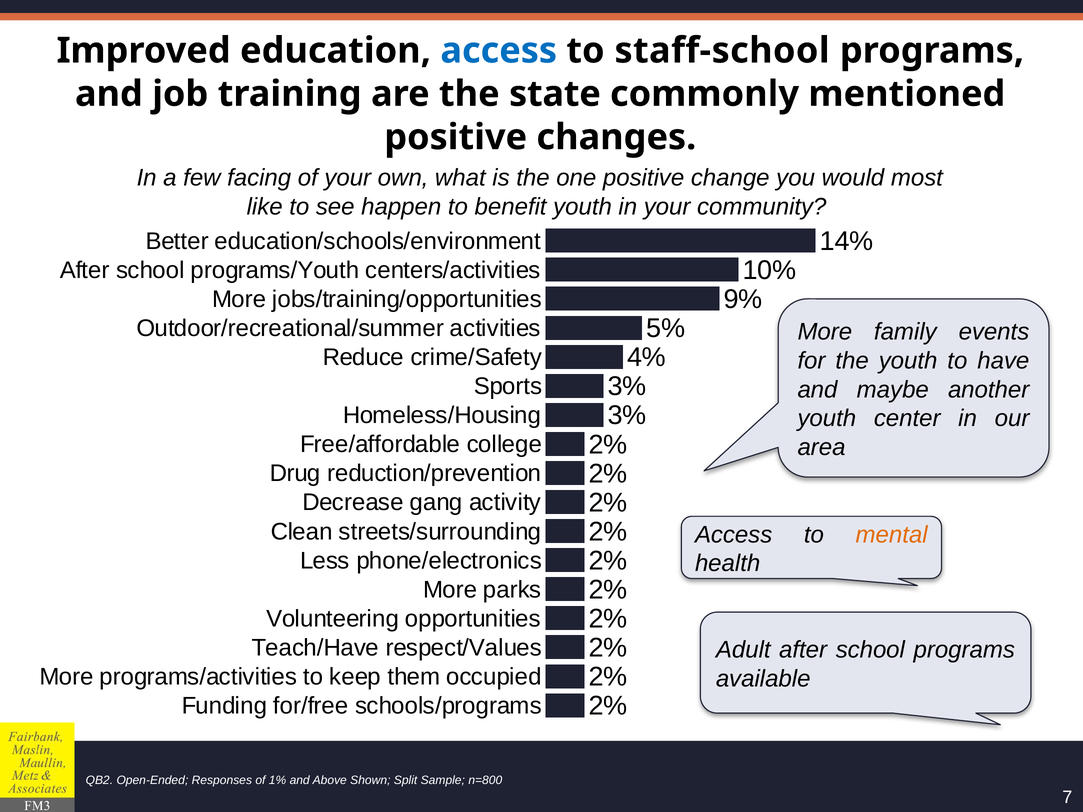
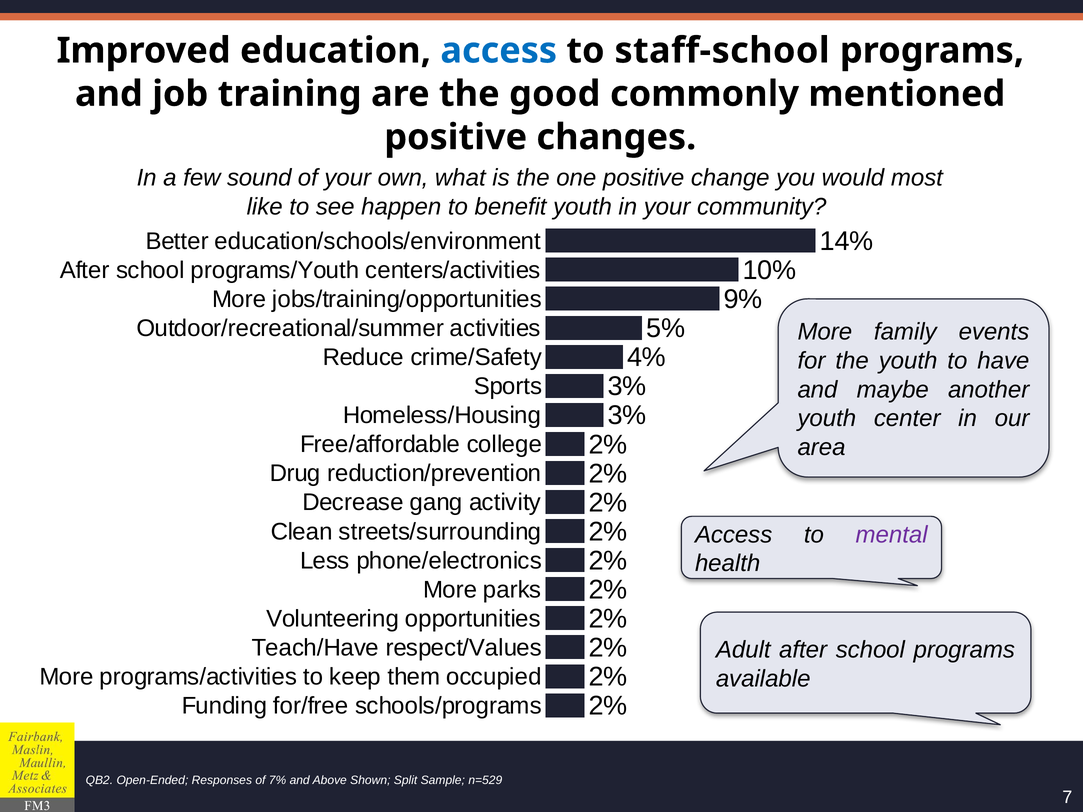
state: state -> good
facing: facing -> sound
mental colour: orange -> purple
1%: 1% -> 7%
n=800: n=800 -> n=529
